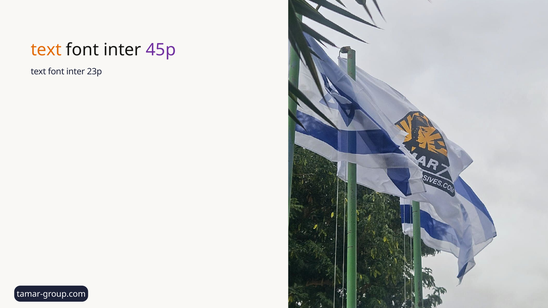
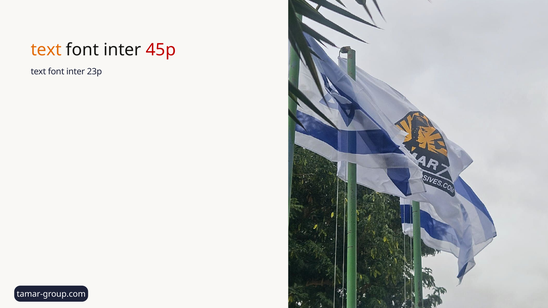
45p colour: purple -> red
